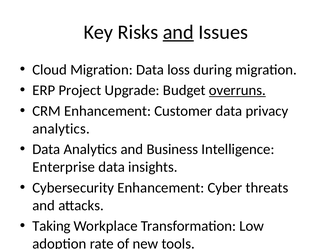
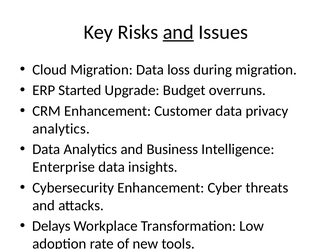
Project: Project -> Started
overruns underline: present -> none
Taking: Taking -> Delays
